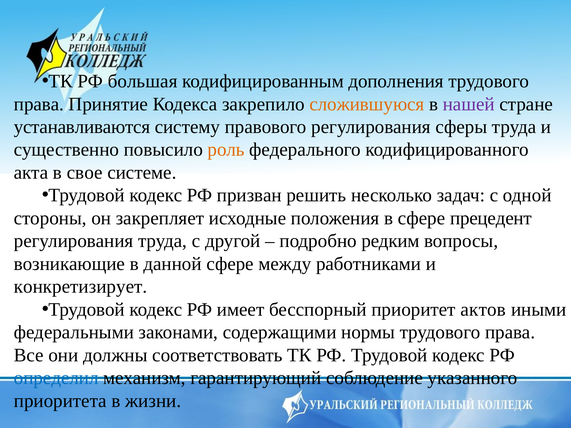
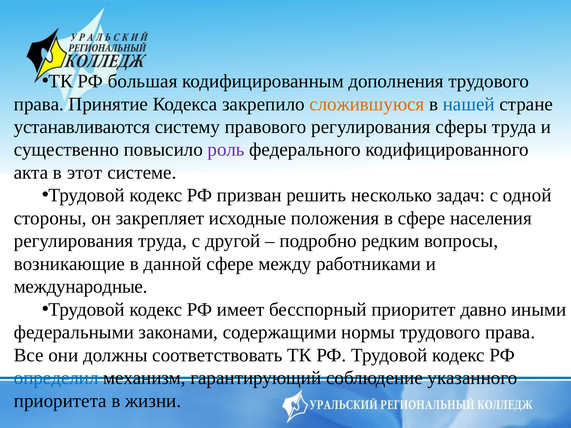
нашей colour: purple -> blue
роль colour: orange -> purple
свое: свое -> этот
прецедент: прецедент -> населения
конкретизирует: конкретизирует -> международные
актов: актов -> давно
